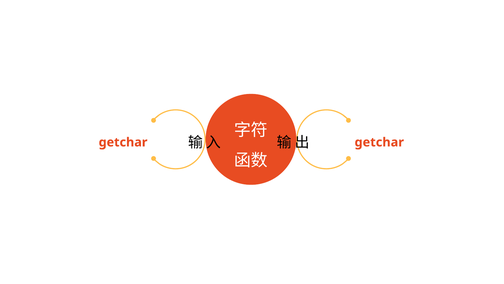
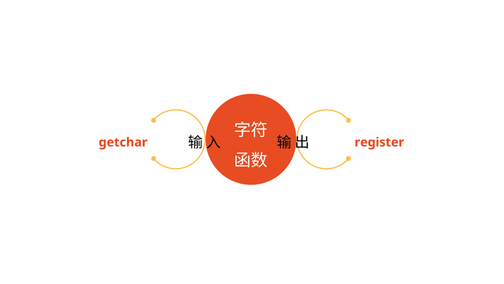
getchar at (379, 142): getchar -> register
